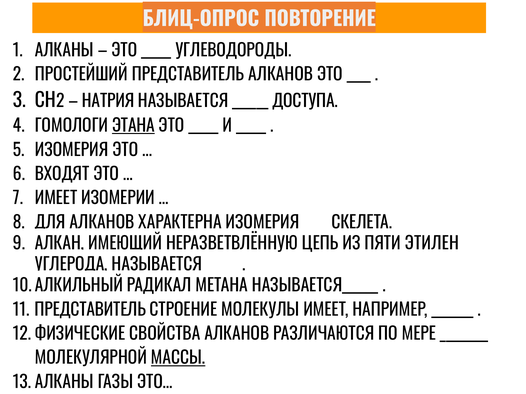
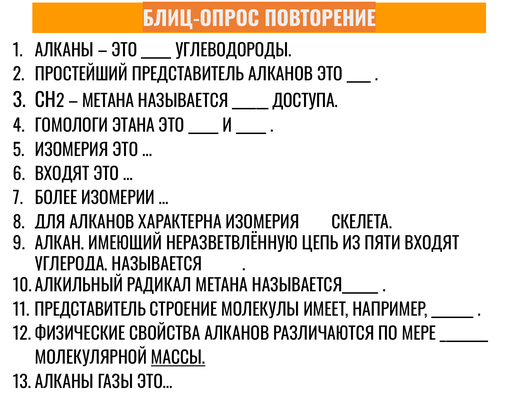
НАТРИЯ at (108, 102): НАТРИЯ -> МЕТАНА
ЭТАНА underline: present -> none
ИМЕЕТ at (56, 199): ИМЕЕТ -> БОЛЕЕ
ПЯТИ ЭТИЛЕН: ЭТИЛЕН -> ВХОДЯТ
